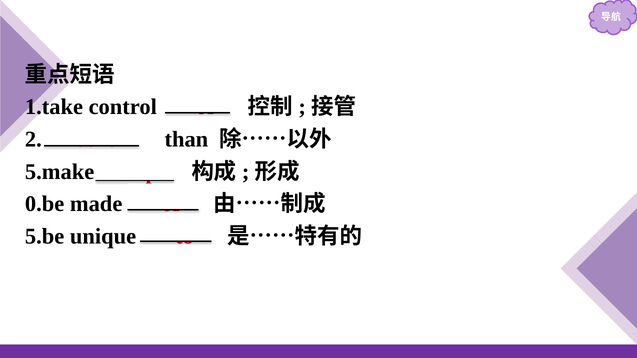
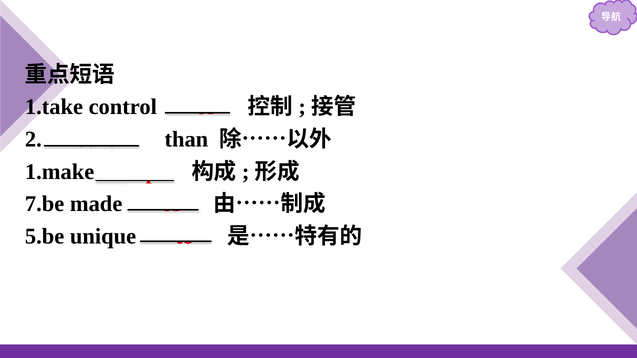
5.make: 5.make -> 1.make
0.be: 0.be -> 7.be
